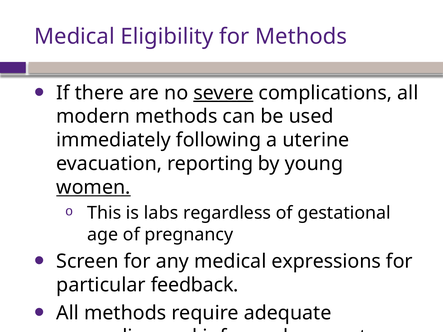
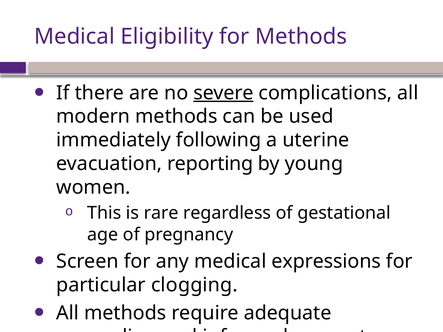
women underline: present -> none
labs: labs -> rare
feedback: feedback -> clogging
